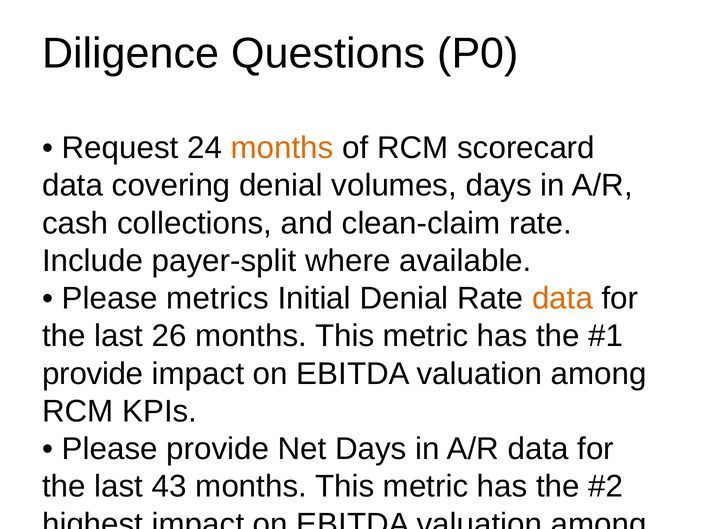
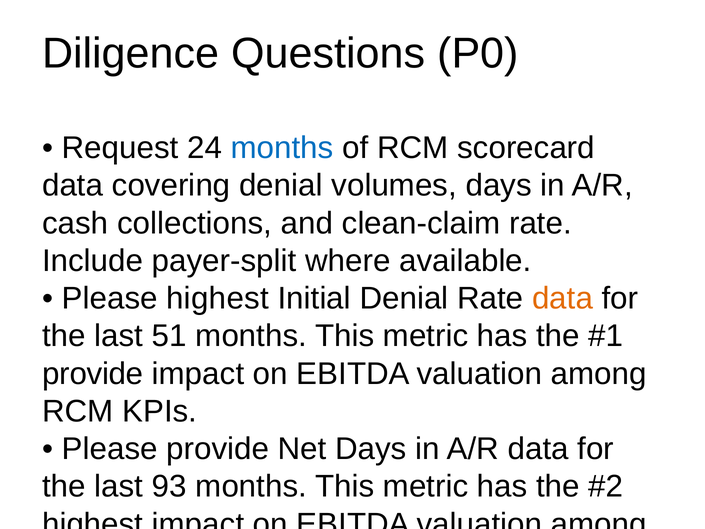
months at (282, 148) colour: orange -> blue
Please metrics: metrics -> highest
26: 26 -> 51
43: 43 -> 93
